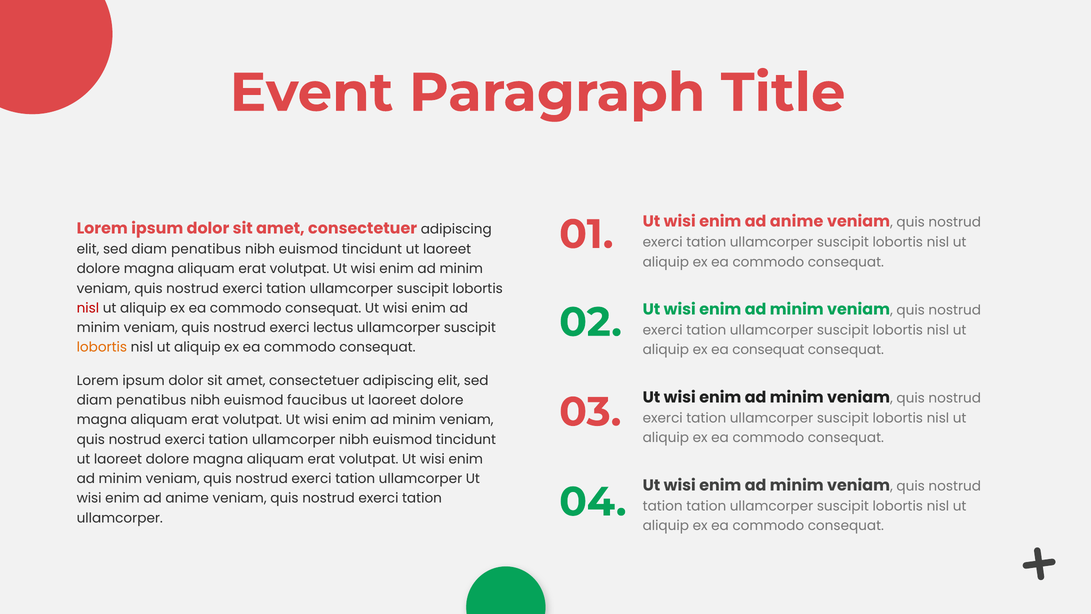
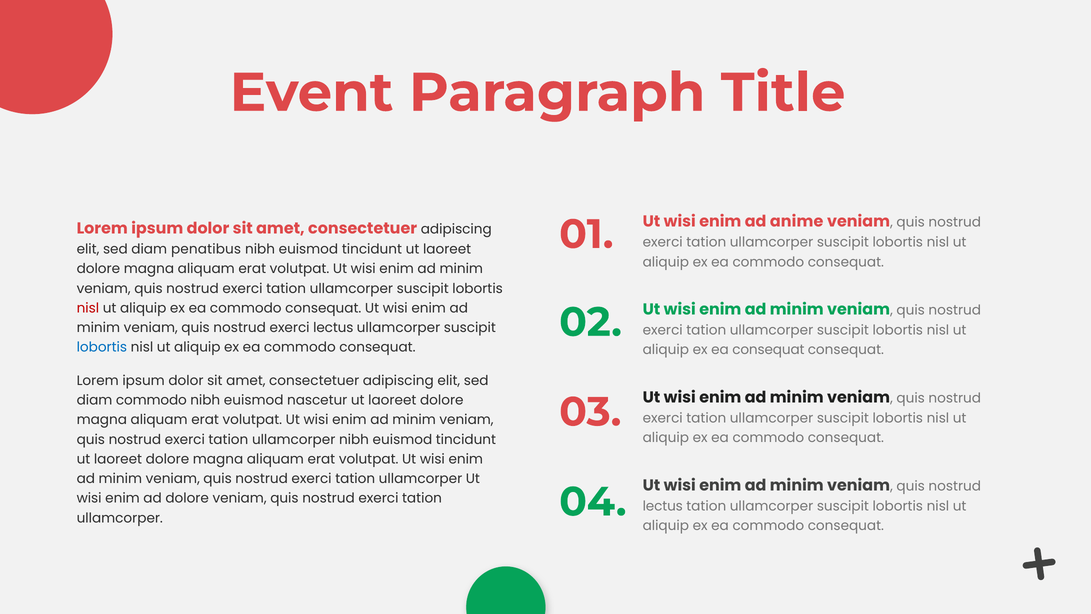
lobortis at (102, 347) colour: orange -> blue
penatibus at (151, 400): penatibus -> commodo
faucibus: faucibus -> nascetur
anime at (187, 498): anime -> dolore
tation at (663, 506): tation -> lectus
